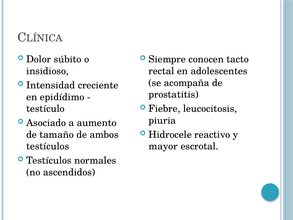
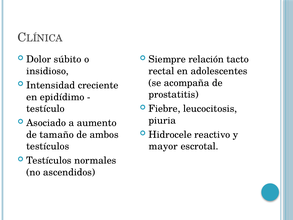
conocen: conocen -> relación
